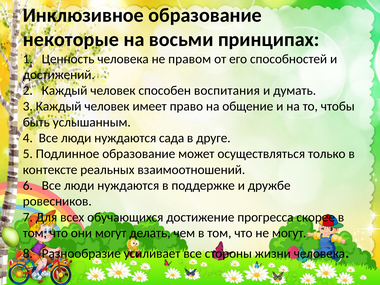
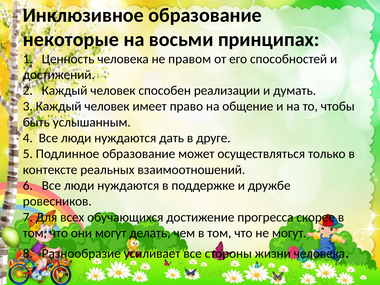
воспитания: воспитания -> реализации
сада: сада -> дать
